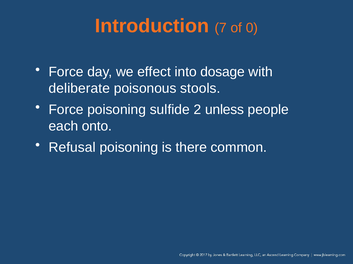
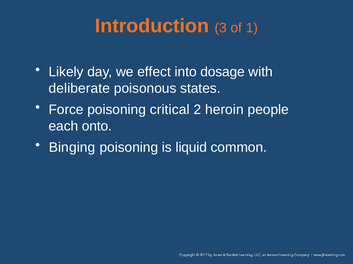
7: 7 -> 3
0: 0 -> 1
Force at (66, 72): Force -> Likely
stools: stools -> states
sulfide: sulfide -> critical
unless: unless -> heroin
Refusal: Refusal -> Binging
there: there -> liquid
